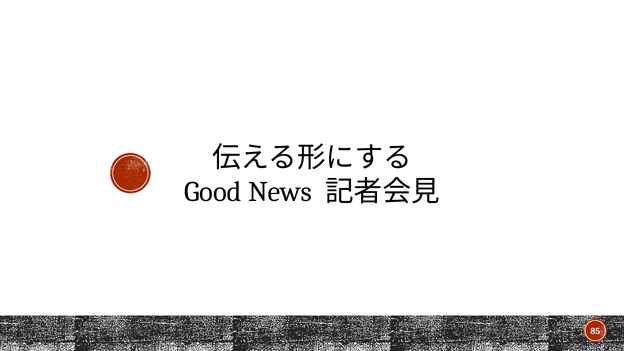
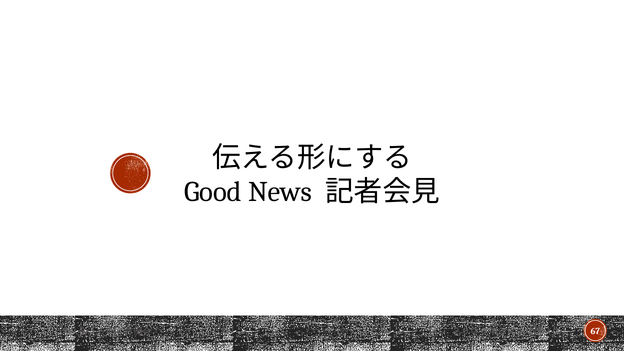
85: 85 -> 67
